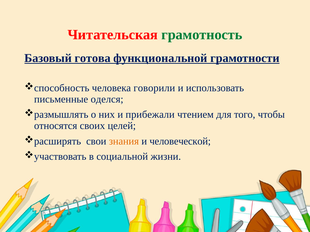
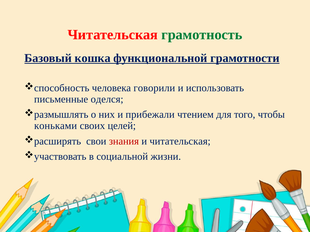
готова: готова -> кошка
относятся: относятся -> коньками
знания colour: orange -> red
и человеческой: человеческой -> читательская
